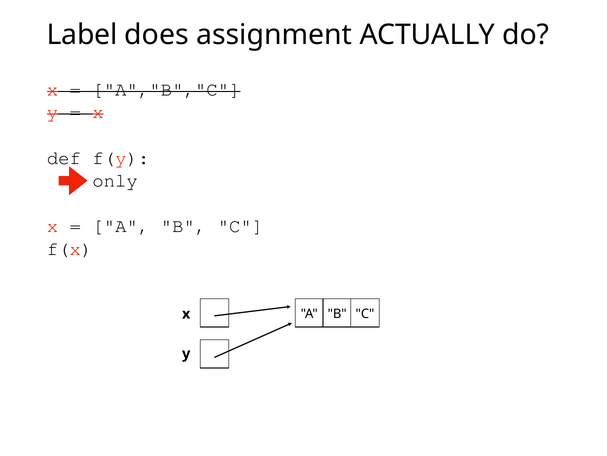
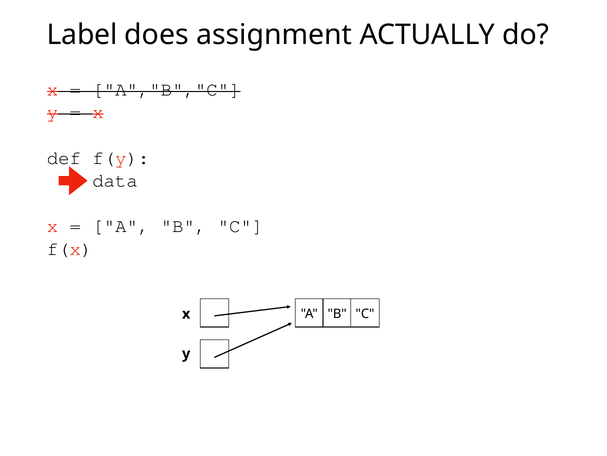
only: only -> data
